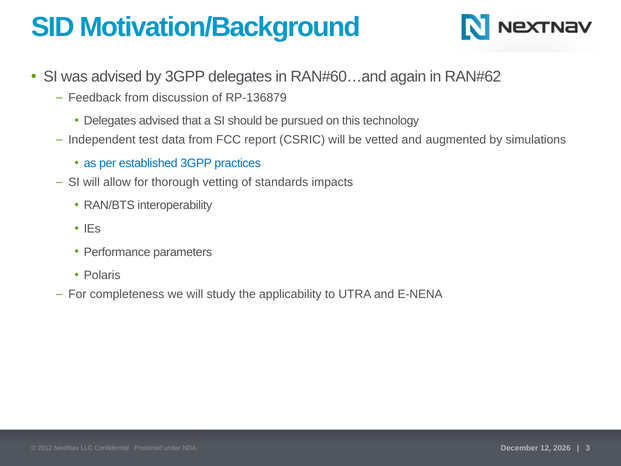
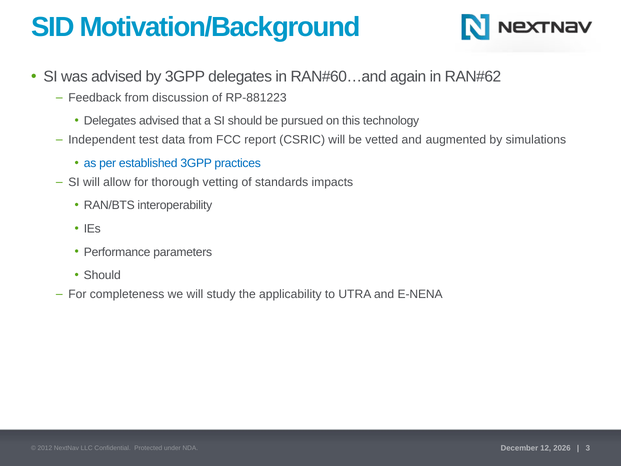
RP-136879: RP-136879 -> RP-881223
Polaris at (102, 275): Polaris -> Should
